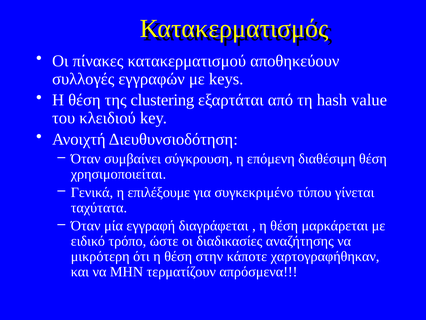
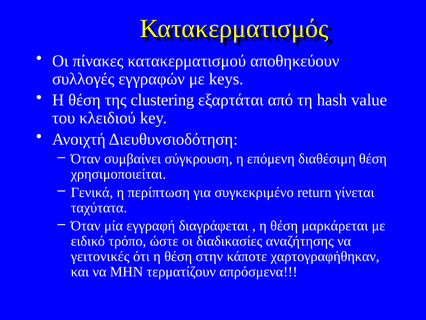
επιλέξουμε: επιλέξουμε -> περίπτωση
τύπου: τύπου -> return
μικρότερη: μικρότερη -> γειτονικές
